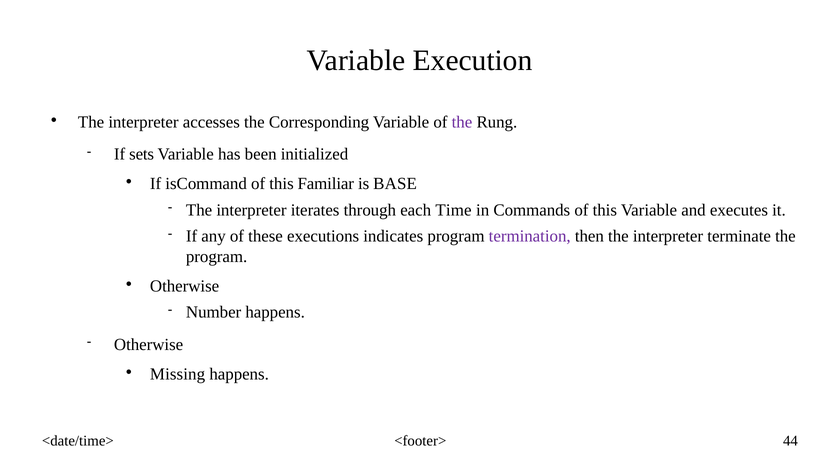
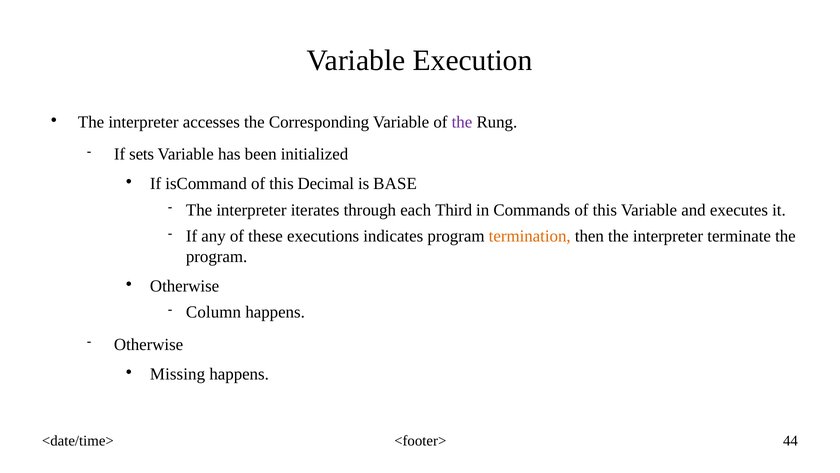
Familiar: Familiar -> Decimal
Time: Time -> Third
termination colour: purple -> orange
Number: Number -> Column
